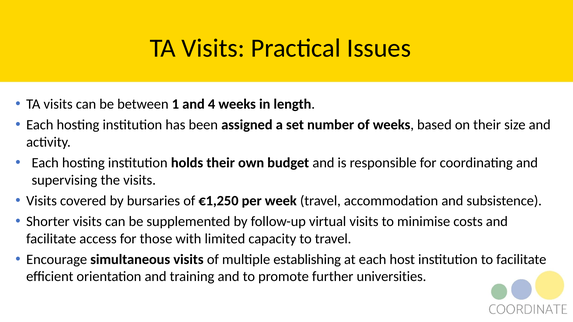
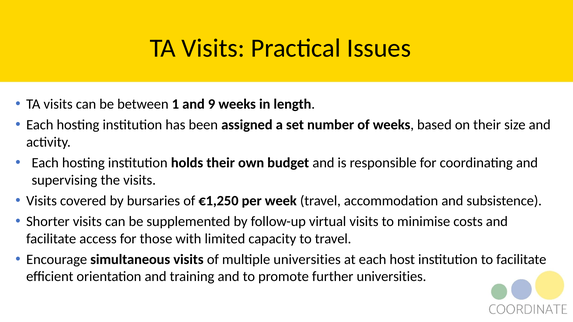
4: 4 -> 9
multiple establishing: establishing -> universities
